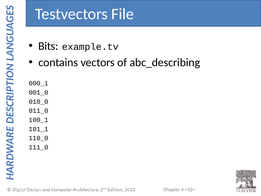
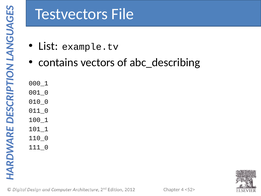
Bits: Bits -> List
